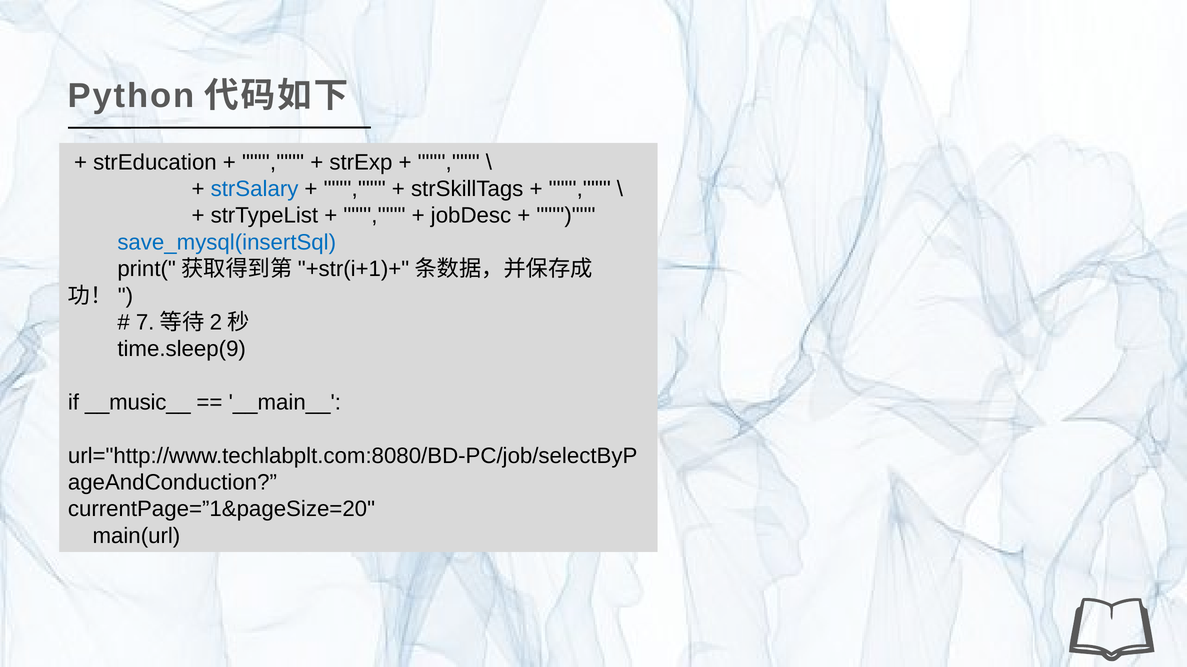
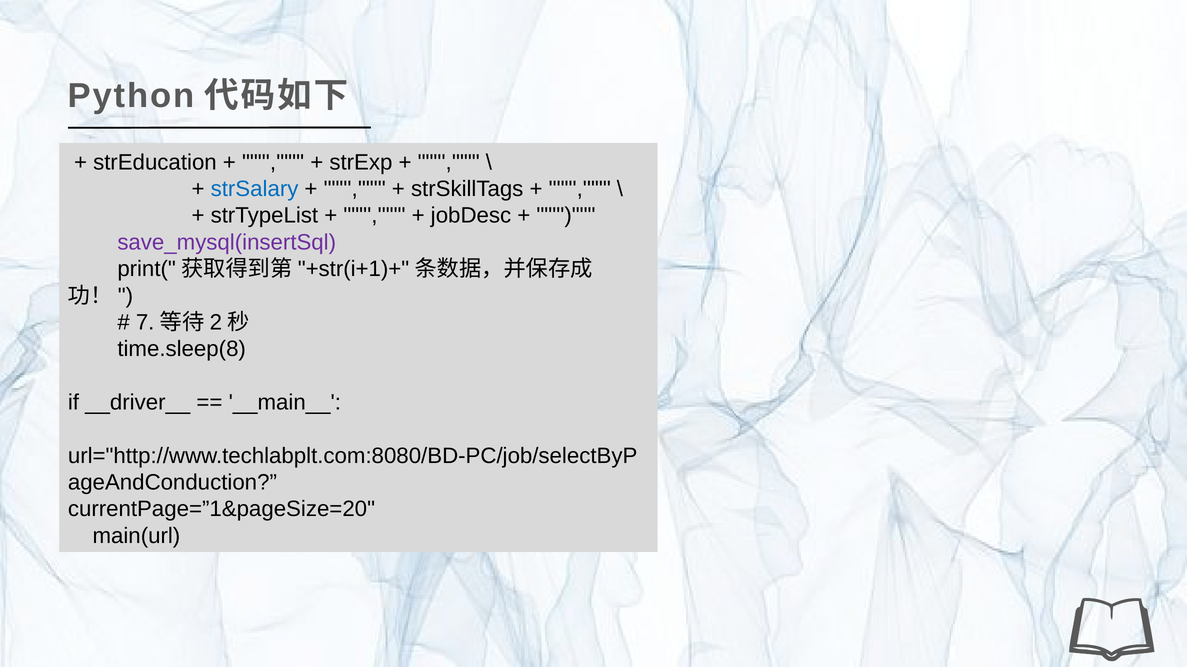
save_mysql(insertSql colour: blue -> purple
time.sleep(9: time.sleep(9 -> time.sleep(8
__music__: __music__ -> __driver__
